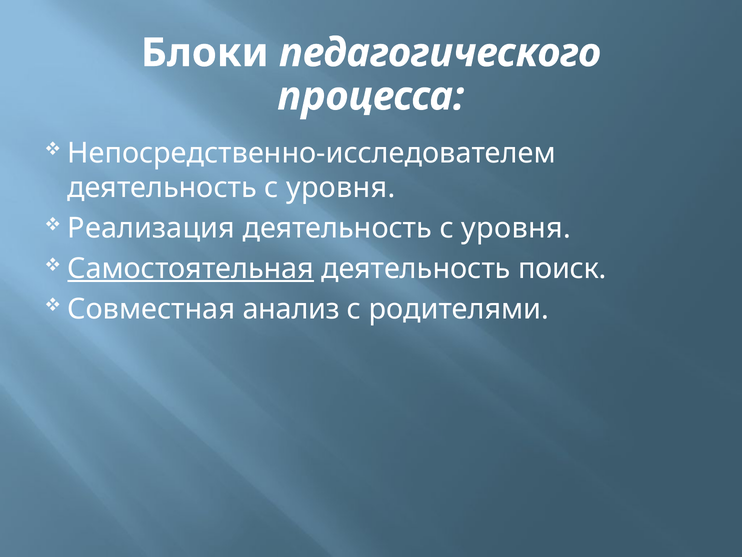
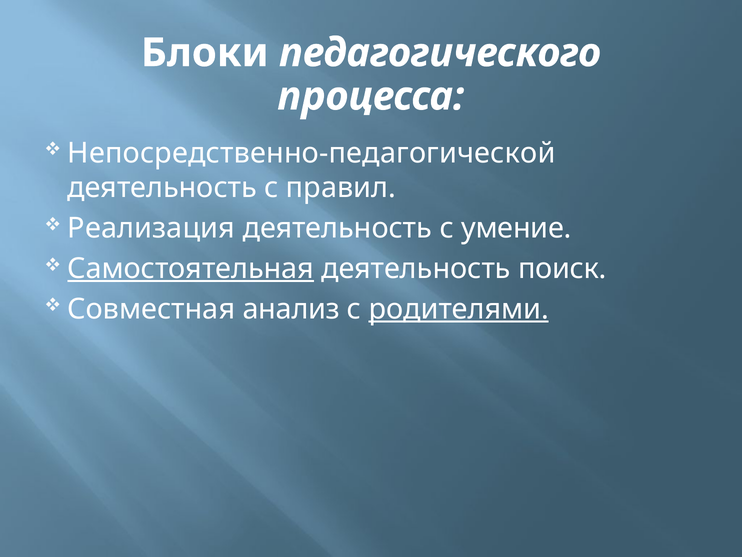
Непосредственно-исследователем: Непосредственно-исследователем -> Непосредственно-педагогической
уровня at (341, 187): уровня -> правил
уровня at (516, 228): уровня -> умение
родителями underline: none -> present
